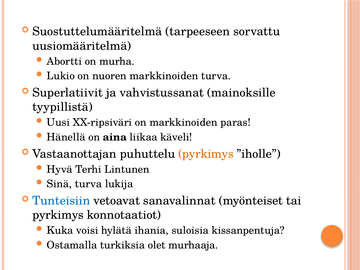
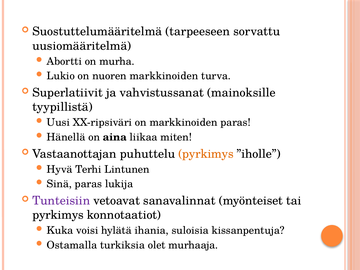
käveli: käveli -> miten
Sinä turva: turva -> paras
Tunteisiin colour: blue -> purple
